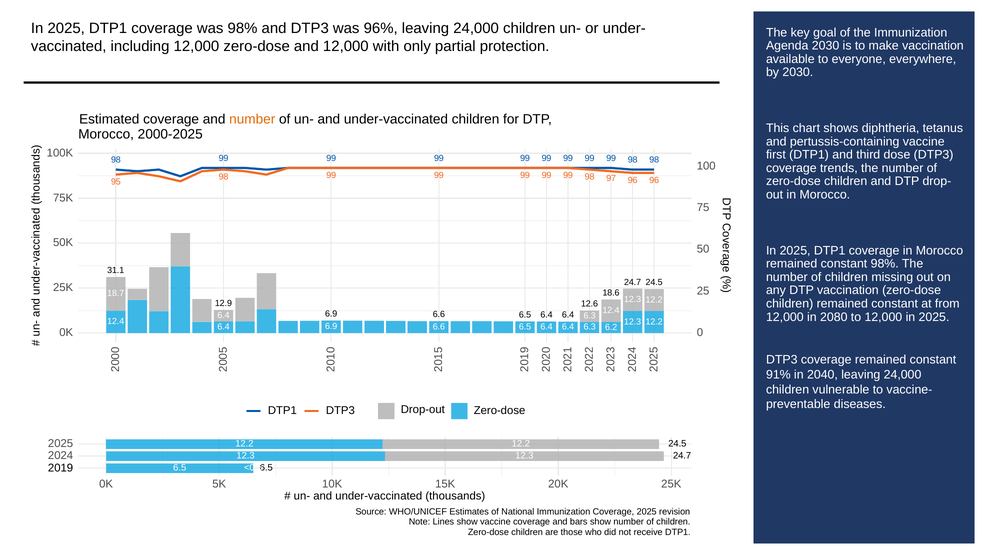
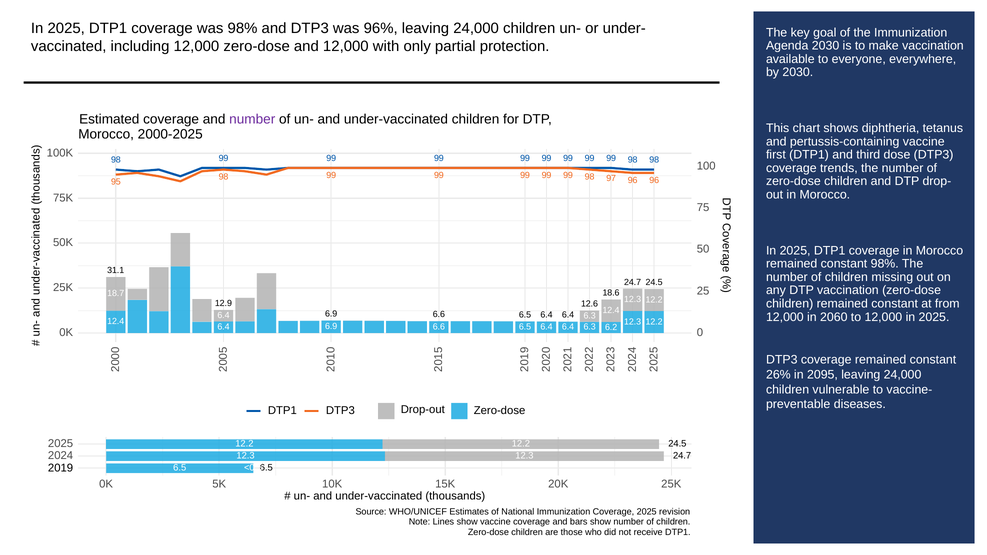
number at (252, 119) colour: orange -> purple
2080: 2080 -> 2060
91%: 91% -> 26%
2040: 2040 -> 2095
